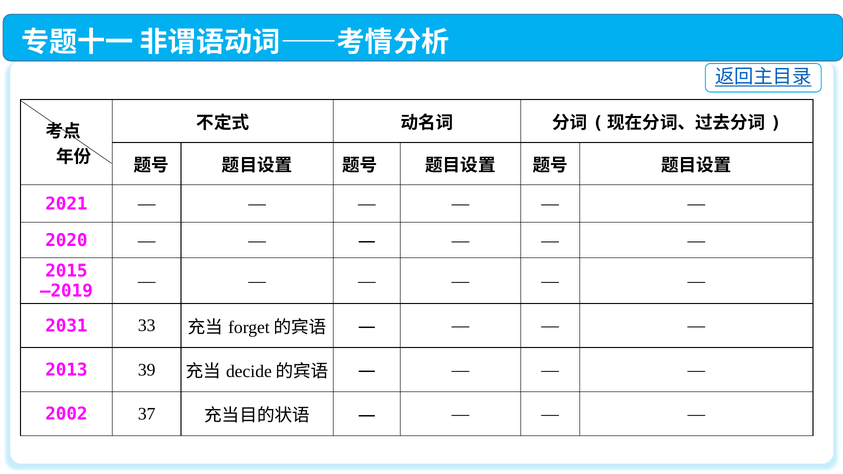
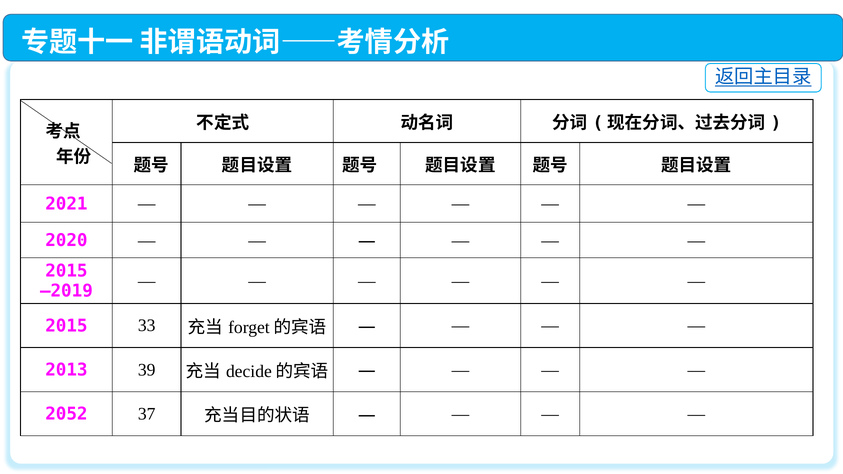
2031 at (66, 326): 2031 -> 2015
2002: 2002 -> 2052
